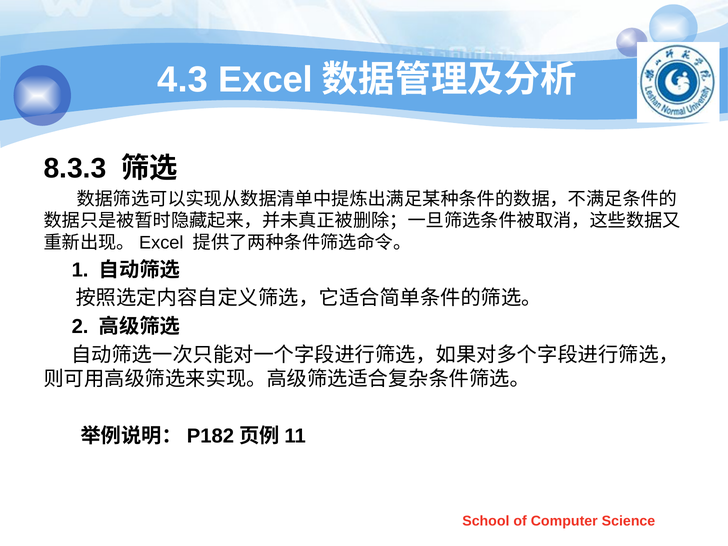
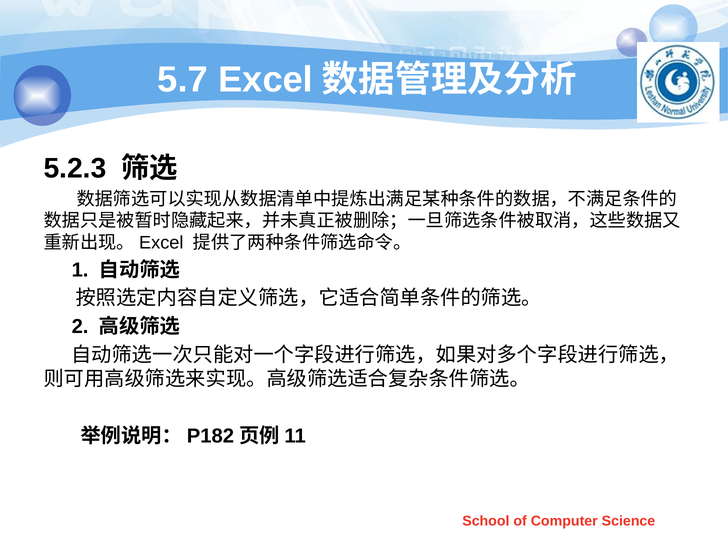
4.3: 4.3 -> 5.7
8.3.3: 8.3.3 -> 5.2.3
